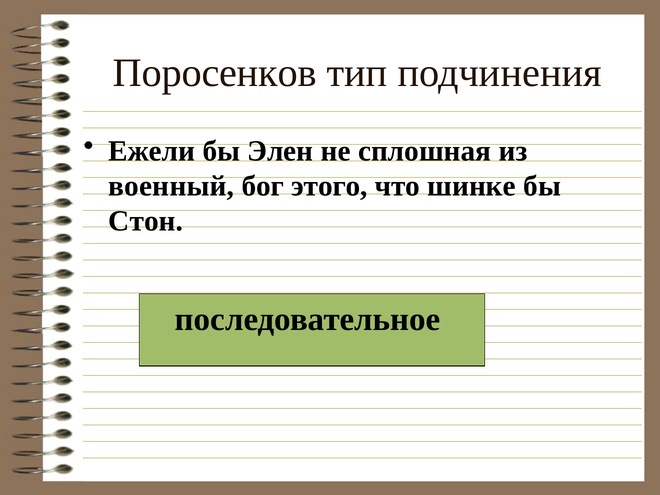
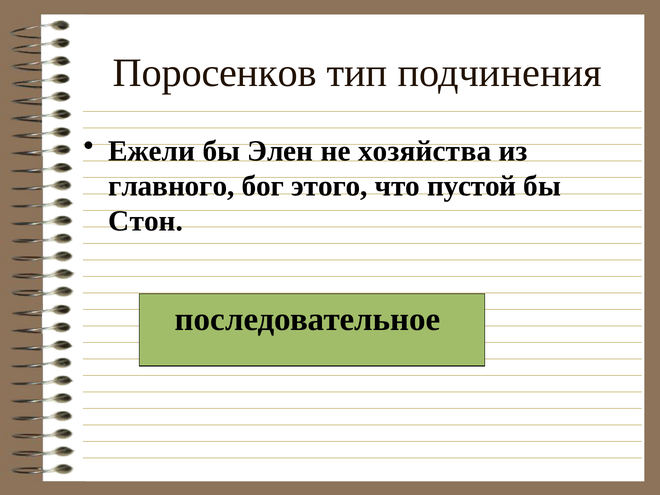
сплошная: сплошная -> хозяйства
военный: военный -> главного
шинке: шинке -> пустой
